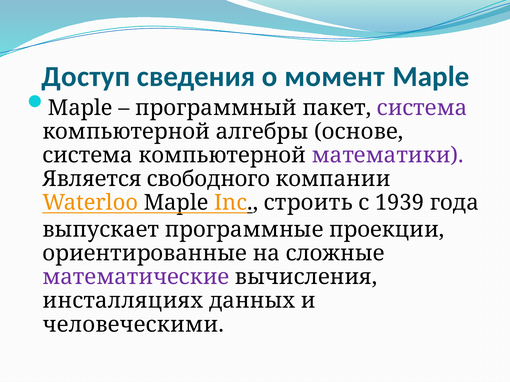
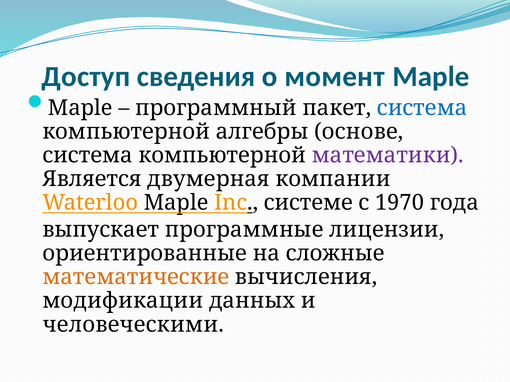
система at (422, 108) colour: purple -> blue
свободного: свободного -> двумерная
строить: строить -> системе
1939: 1939 -> 1970
проекции: проекции -> лицензии
математические colour: purple -> orange
инсталляциях: инсталляциях -> модификации
